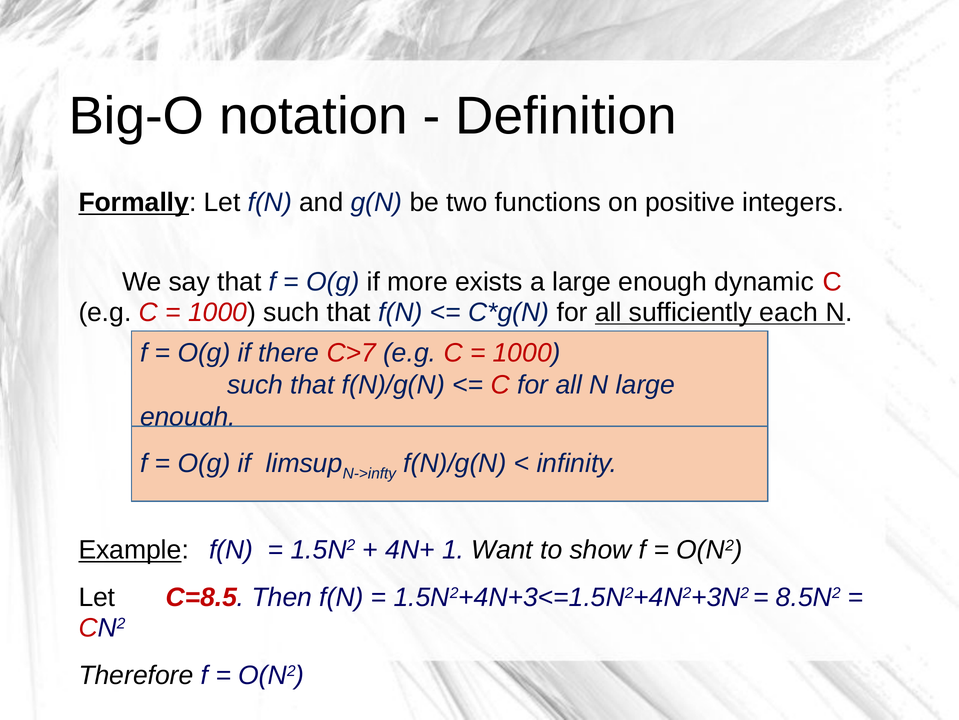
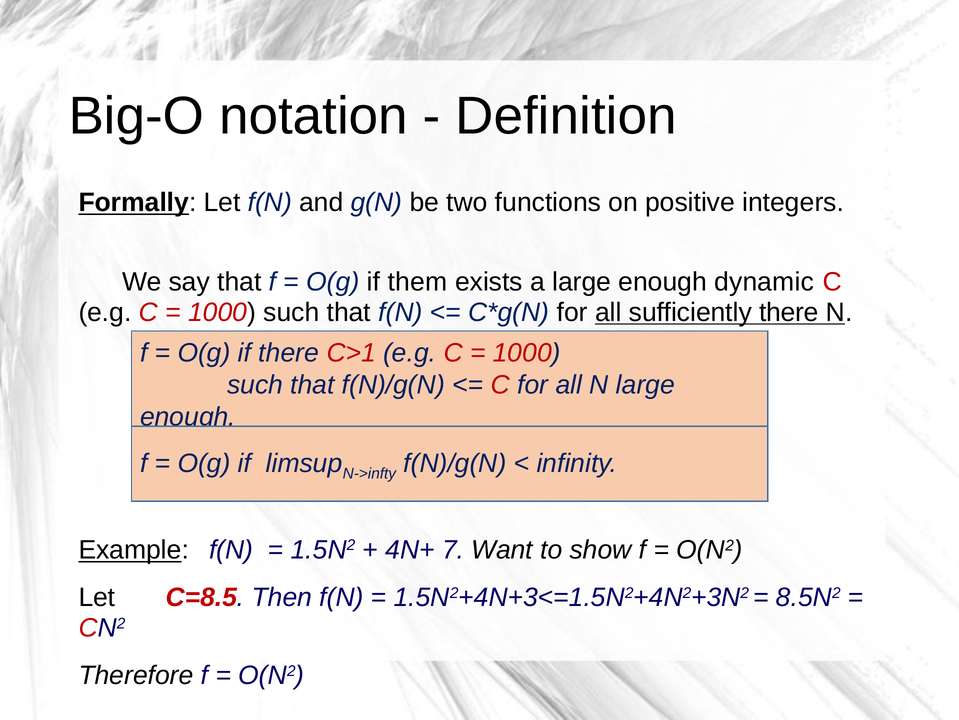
more: more -> them
sufficiently each: each -> there
C>7: C>7 -> C>1
1: 1 -> 7
